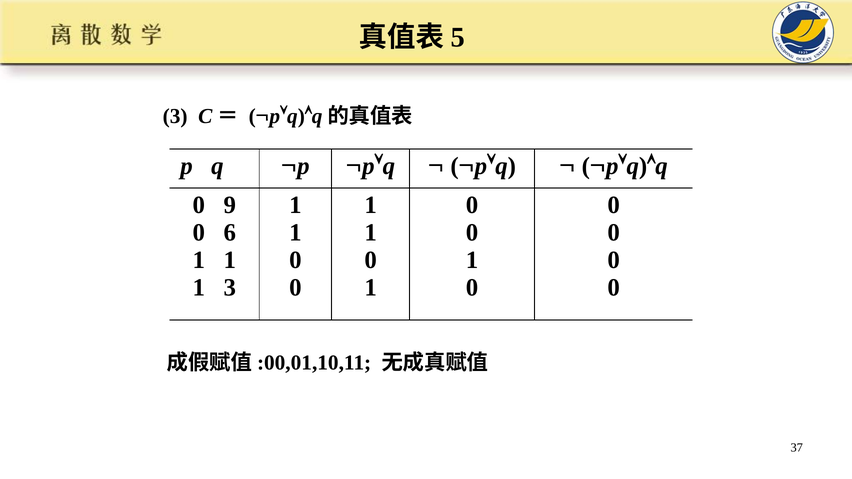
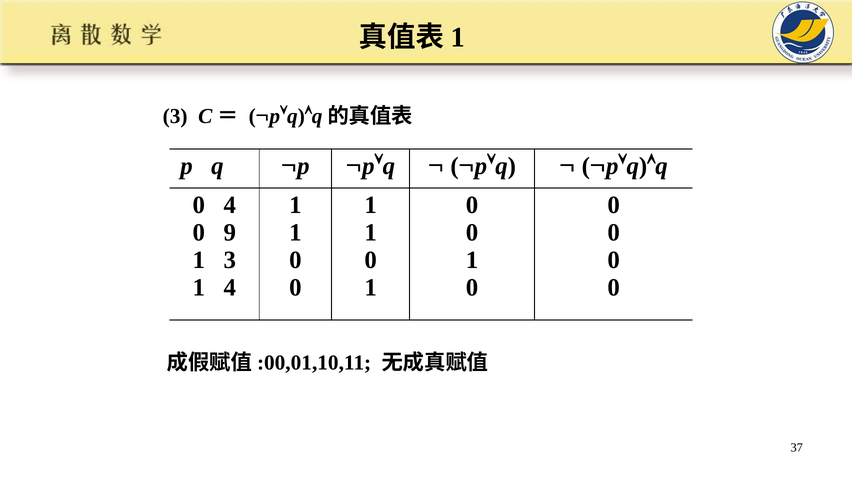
5 at (458, 37): 5 -> 1
0 9: 9 -> 4
6: 6 -> 9
1 at (230, 260): 1 -> 3
1 3: 3 -> 4
